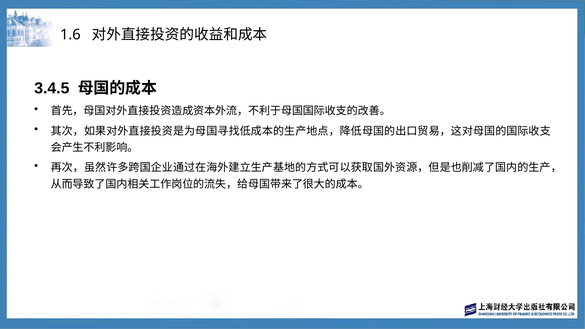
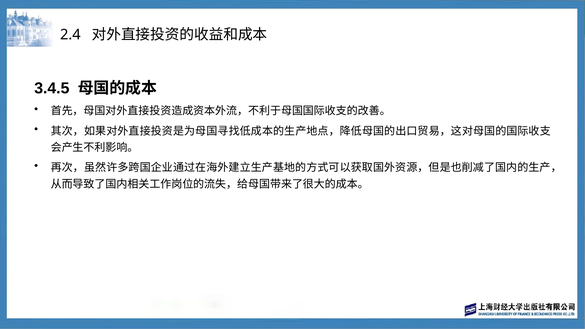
1.6: 1.6 -> 2.4
